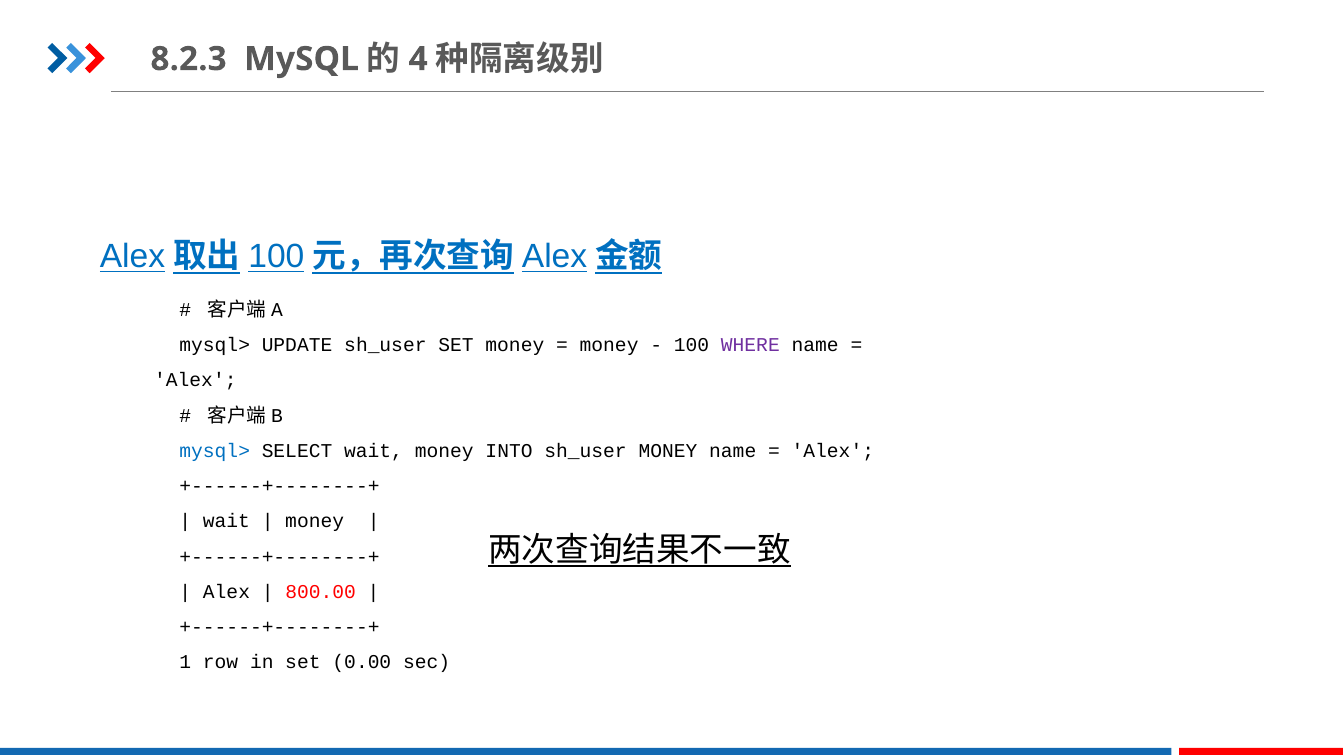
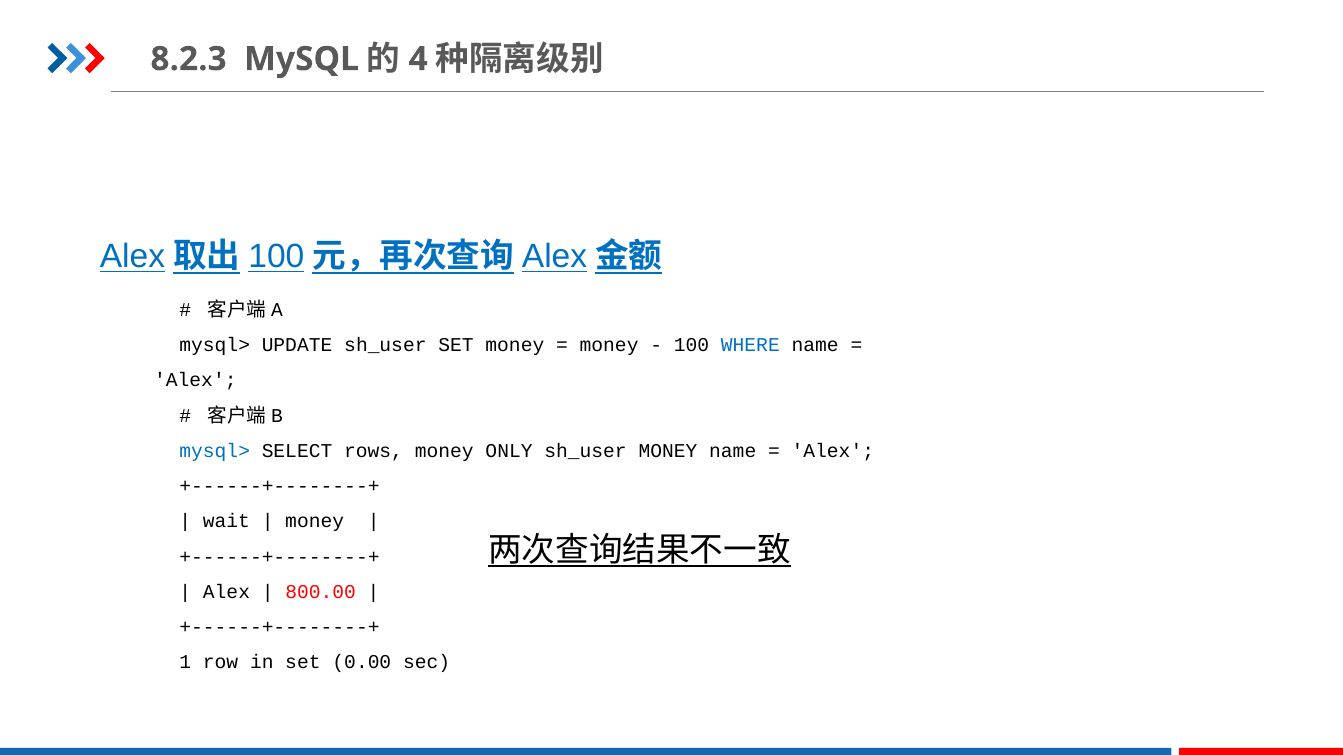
WHERE colour: purple -> blue
SELECT wait: wait -> rows
INTO: INTO -> ONLY
